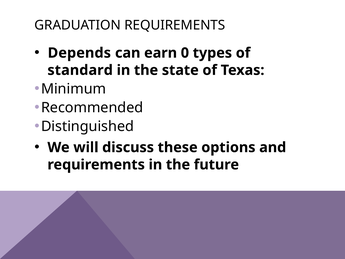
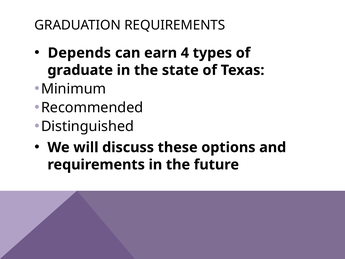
0: 0 -> 4
standard: standard -> graduate
